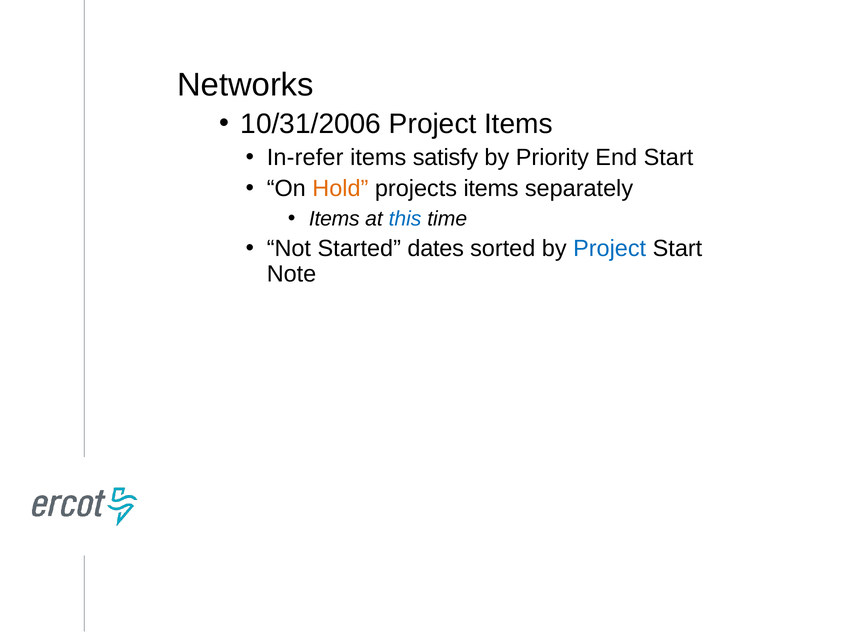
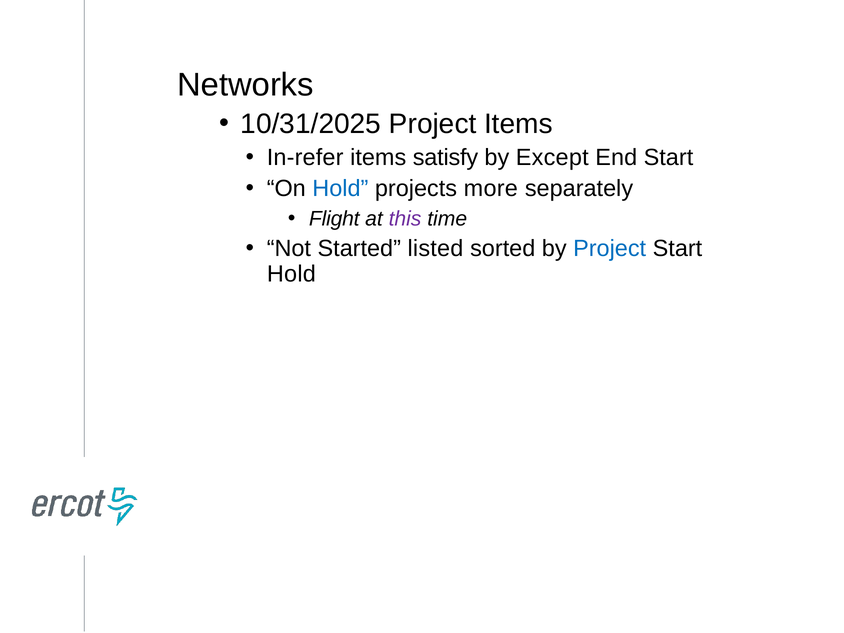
10/31/2006: 10/31/2006 -> 10/31/2025
Priority: Priority -> Except
Hold at (340, 189) colour: orange -> blue
projects items: items -> more
Items at (334, 219): Items -> Flight
this colour: blue -> purple
dates: dates -> listed
Note at (292, 274): Note -> Hold
